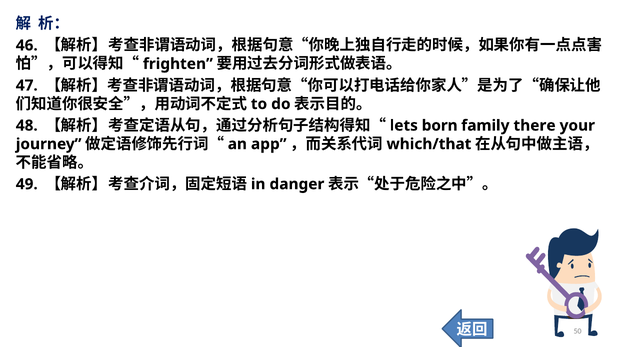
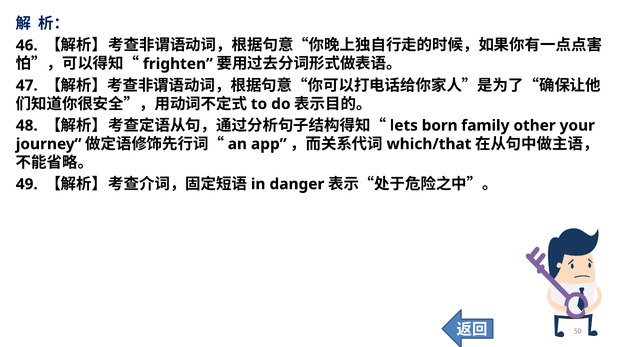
there: there -> other
